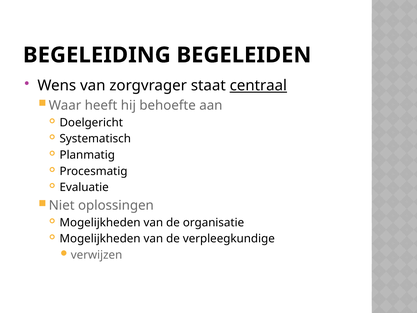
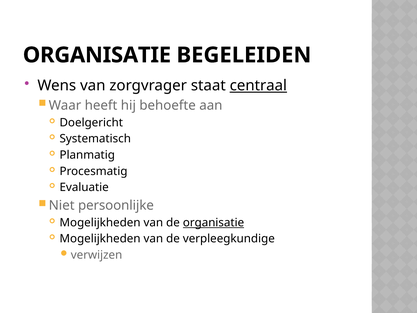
BEGELEIDING at (97, 55): BEGELEIDING -> ORGANISATIE
oplossingen: oplossingen -> persoonlijke
organisatie at (213, 222) underline: none -> present
